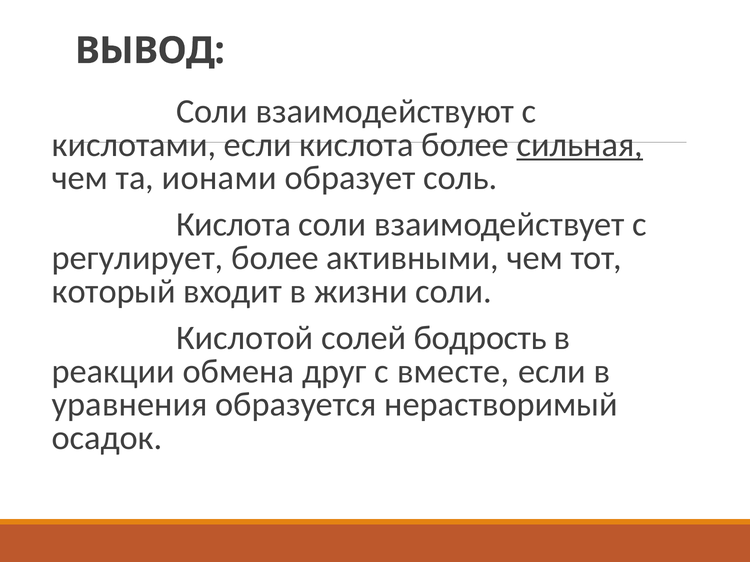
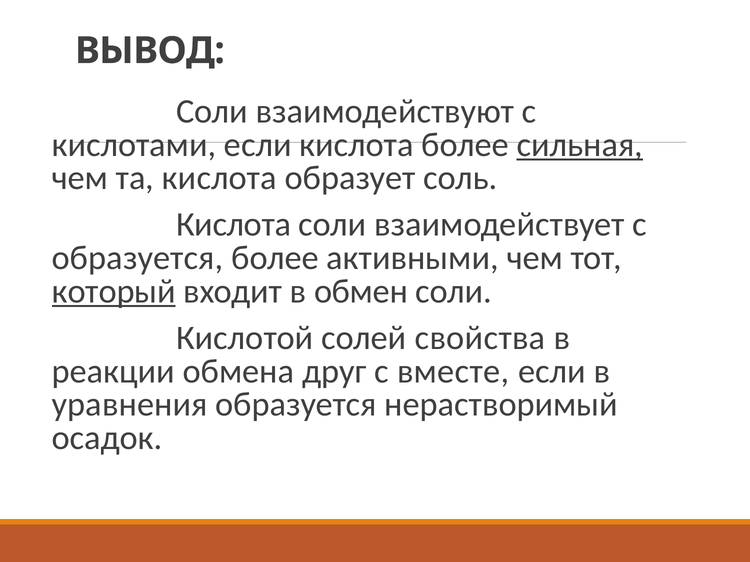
та ионами: ионами -> кислота
регулирует at (138, 258): регулирует -> образуется
который underline: none -> present
жизни: жизни -> обмен
бодрость: бодрость -> свойства
